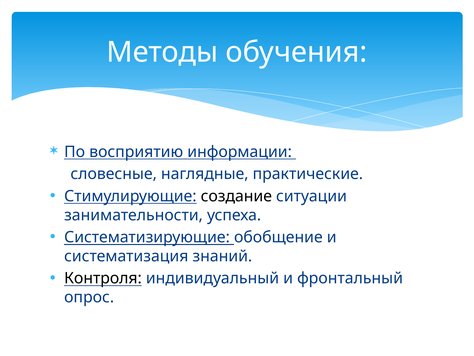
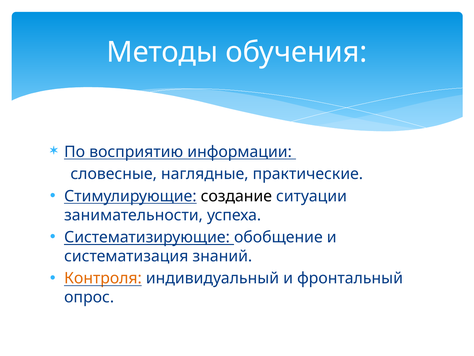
Контроля colour: black -> orange
